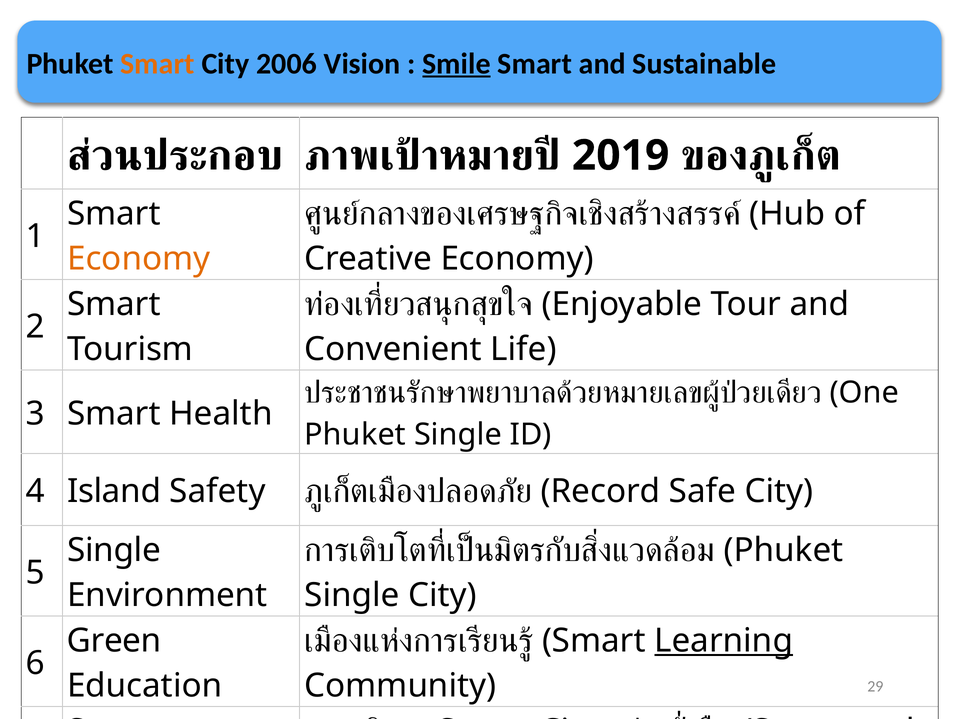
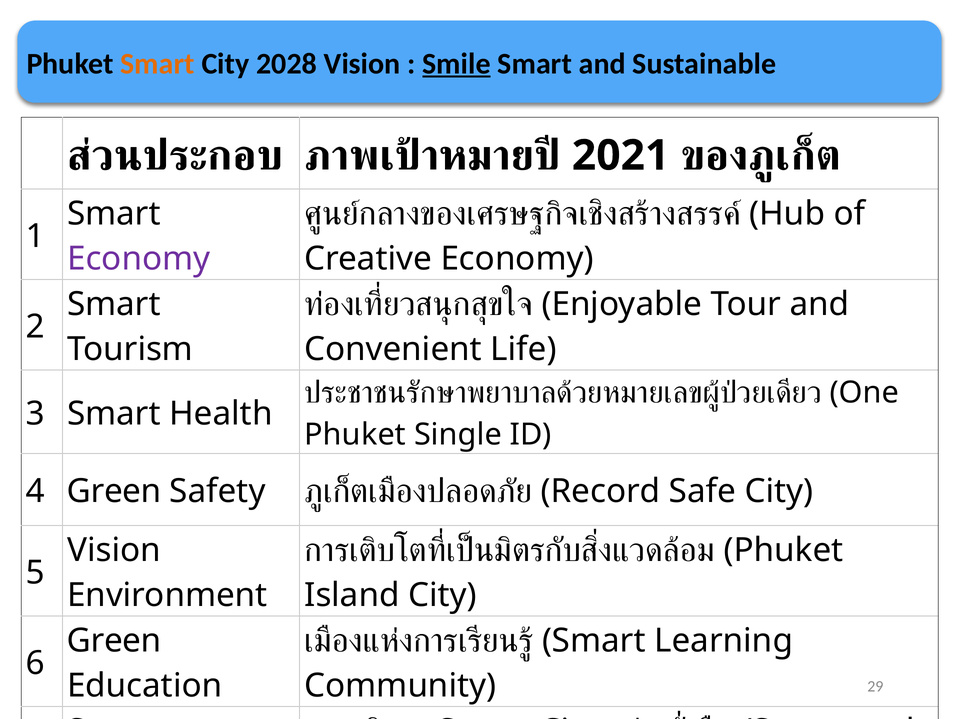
2006: 2006 -> 2028
2019: 2019 -> 2021
Economy at (139, 259) colour: orange -> purple
4 Island: Island -> Green
Single at (114, 550): Single -> Vision
Single at (352, 596): Single -> Island
Learning underline: present -> none
